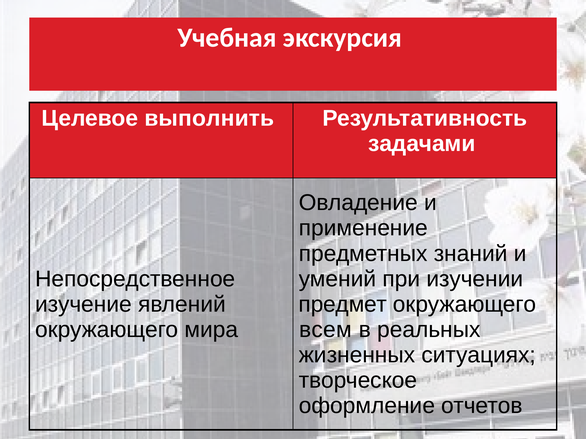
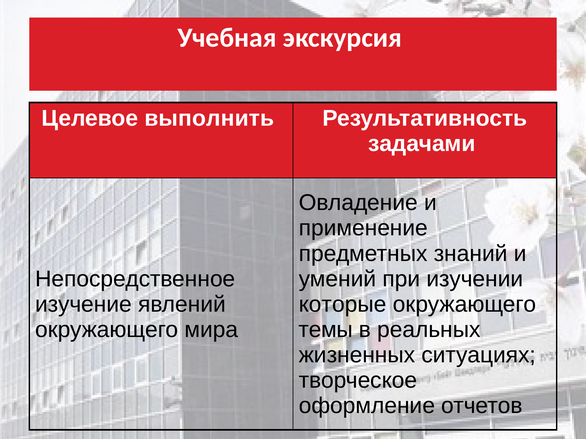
предмет: предмет -> которые
всем: всем -> темы
